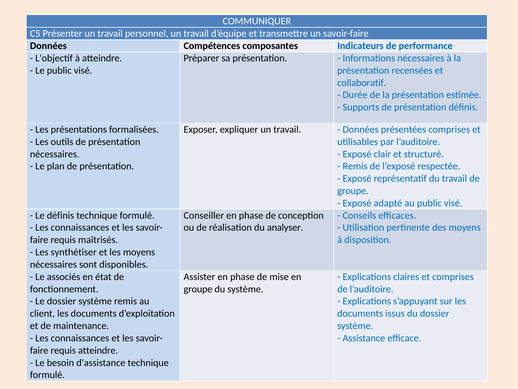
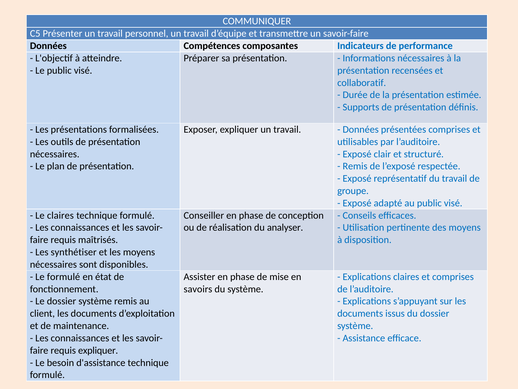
Le définis: définis -> claires
Le associés: associés -> formulé
groupe at (198, 289): groupe -> savoirs
requis atteindre: atteindre -> expliquer
